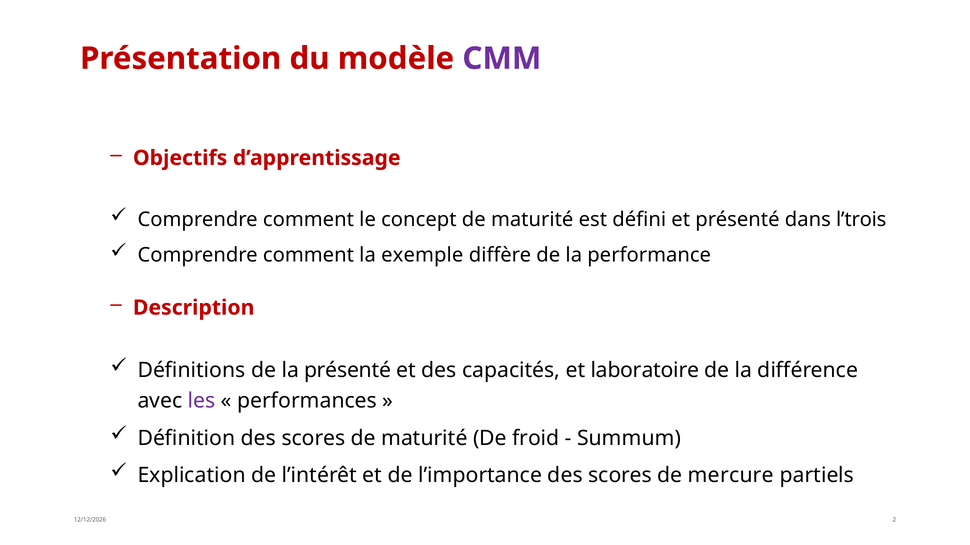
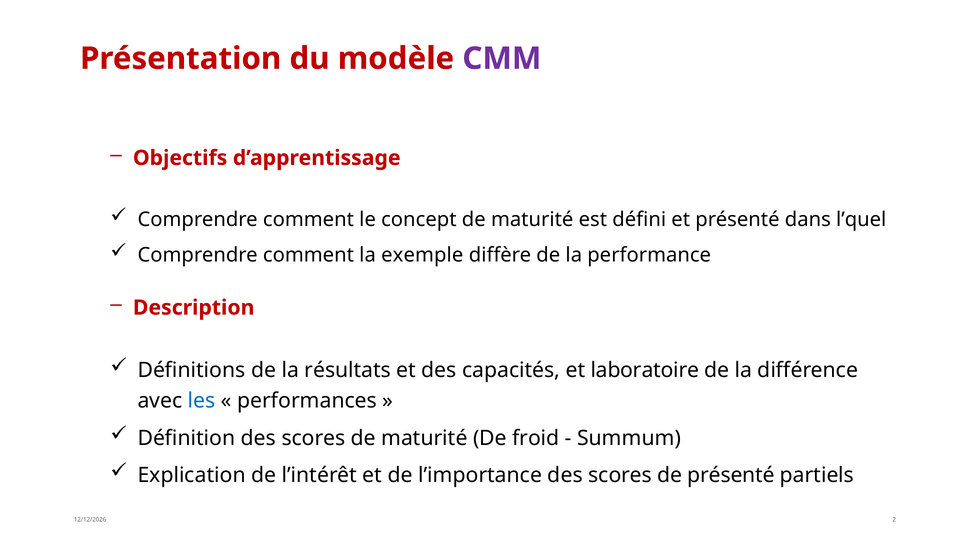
l’trois: l’trois -> l’quel
la présenté: présenté -> résultats
les colour: purple -> blue
de mercure: mercure -> présenté
